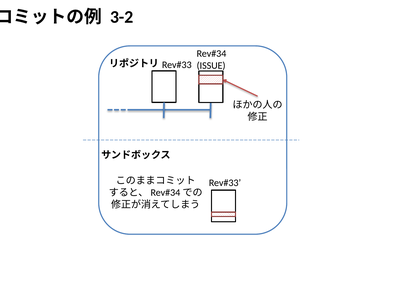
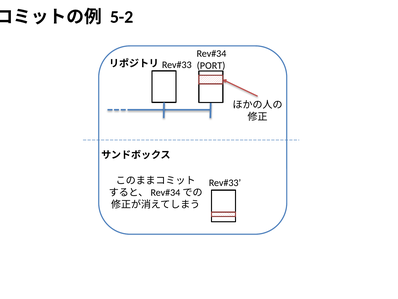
3-2: 3-2 -> 5-2
ISSUE: ISSUE -> PORT
